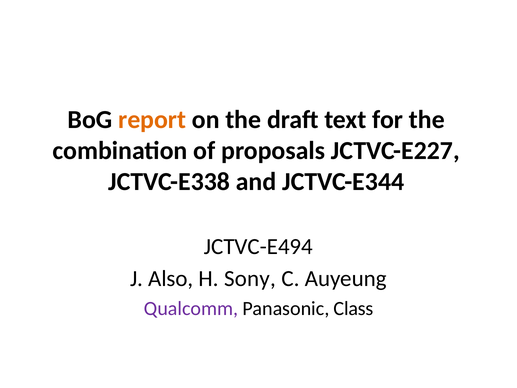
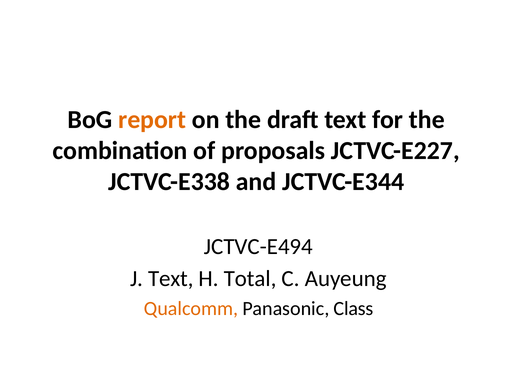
J Also: Also -> Text
Sony: Sony -> Total
Qualcomm colour: purple -> orange
